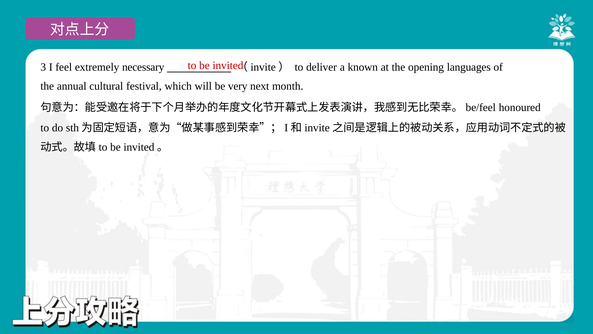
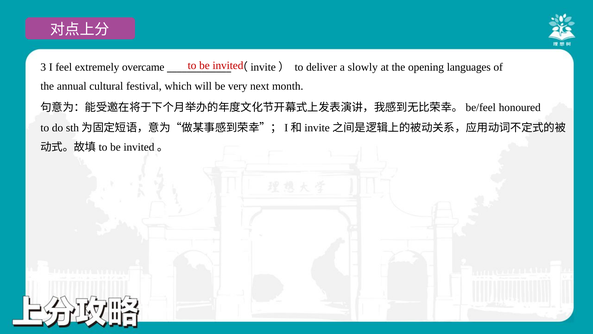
necessary: necessary -> overcame
known: known -> slowly
